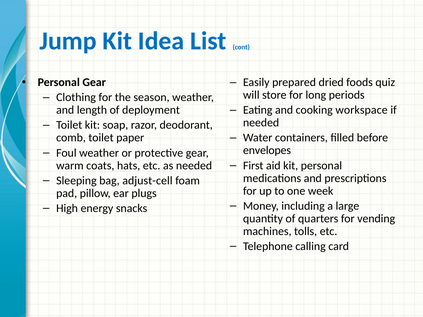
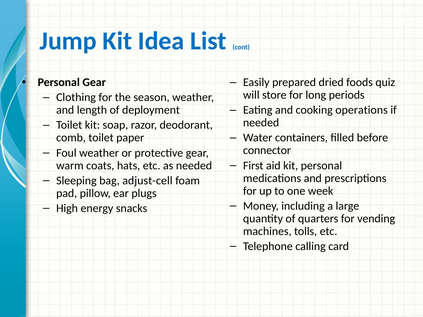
workspace: workspace -> operations
envelopes: envelopes -> connector
